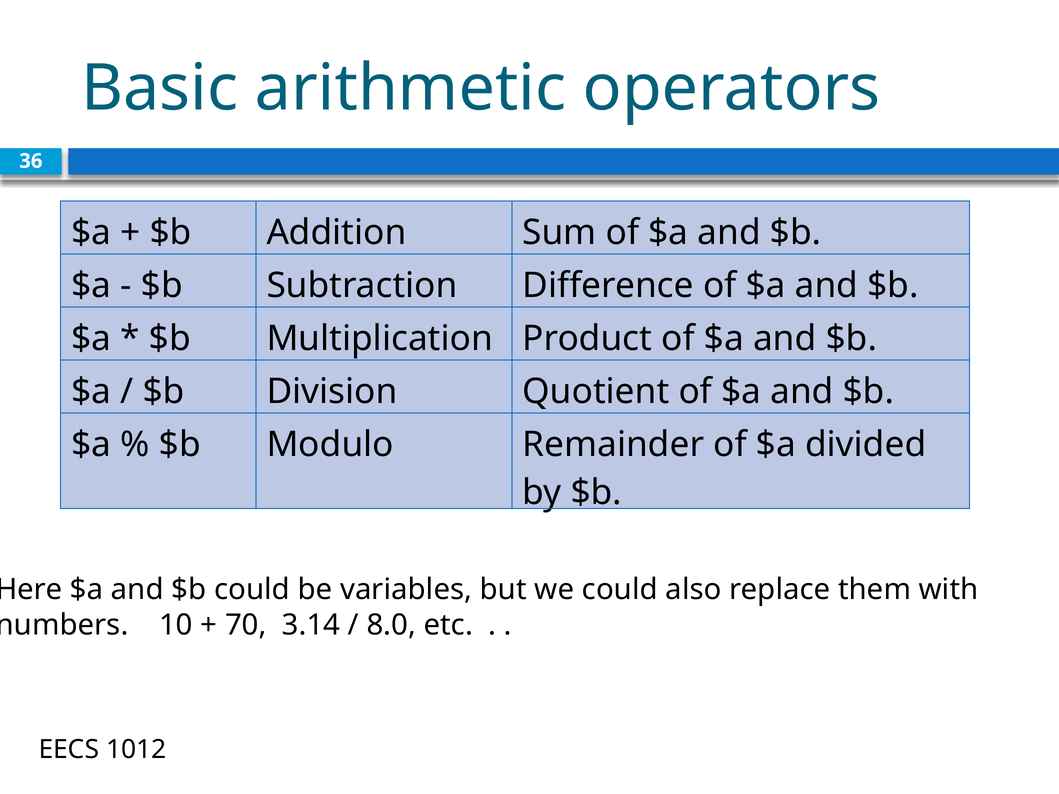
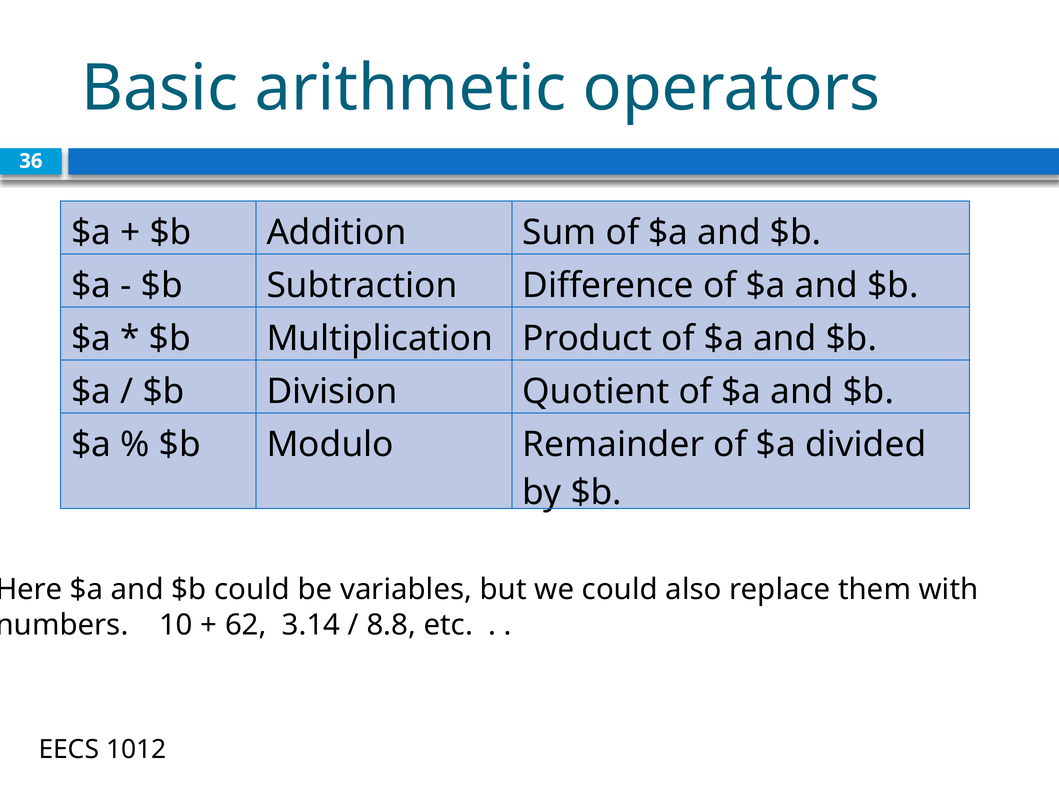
70: 70 -> 62
8.0: 8.0 -> 8.8
